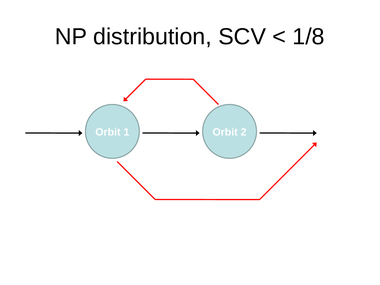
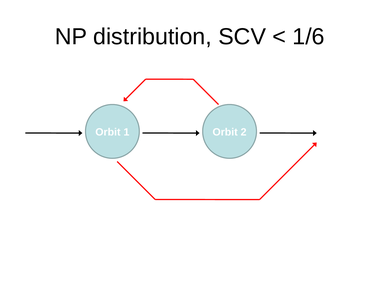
1/8: 1/8 -> 1/6
